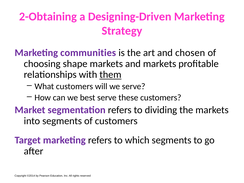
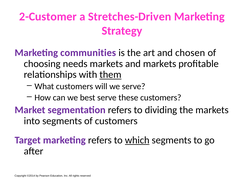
2-Obtaining: 2-Obtaining -> 2-Customer
Designing-Driven: Designing-Driven -> Stretches-Driven
shape: shape -> needs
which underline: none -> present
